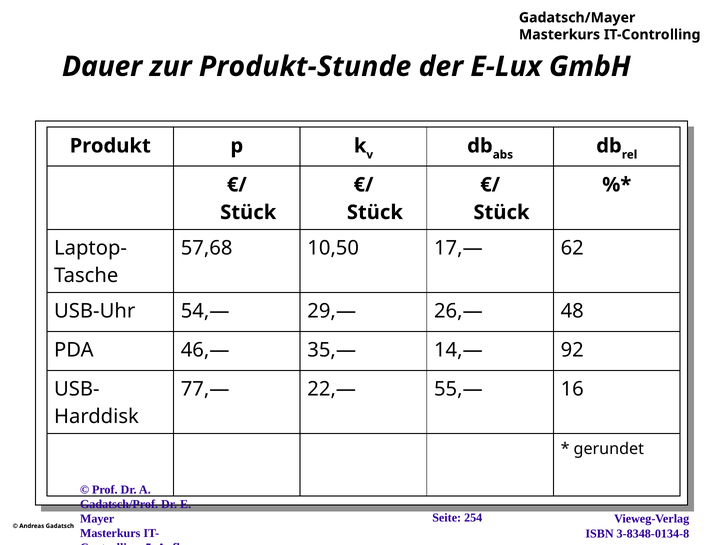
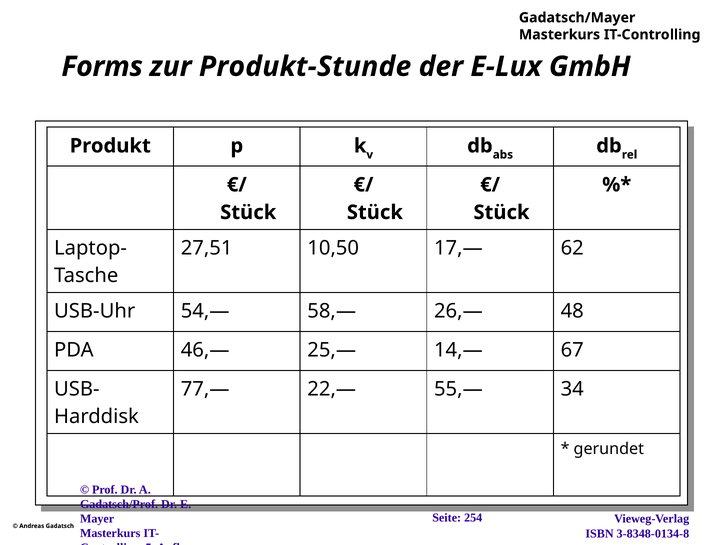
Dauer: Dauer -> Forms
57,68: 57,68 -> 27,51
29,—: 29,— -> 58,—
35,—: 35,— -> 25,—
92: 92 -> 67
16: 16 -> 34
